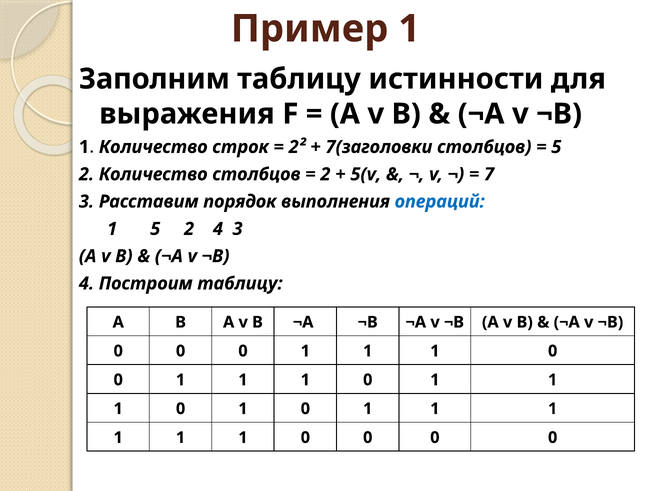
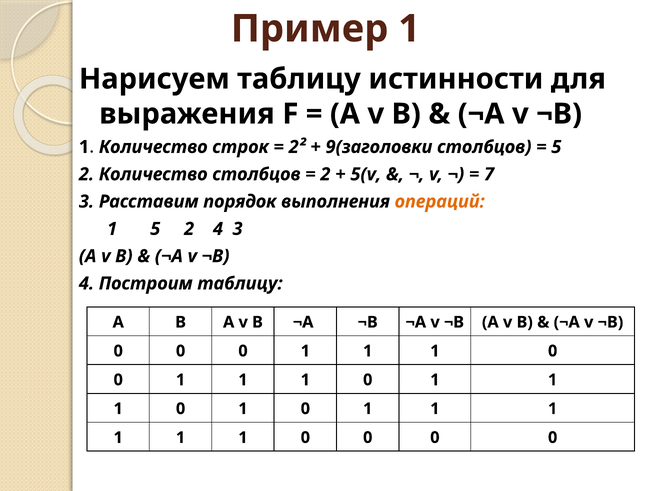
Заполним: Заполним -> Нарисуем
7(заголовки: 7(заголовки -> 9(заголовки
операций colour: blue -> orange
